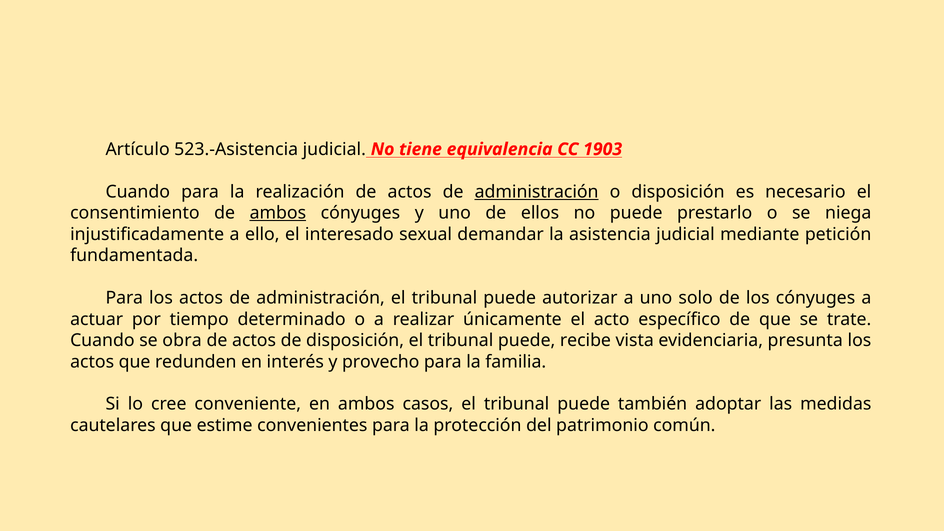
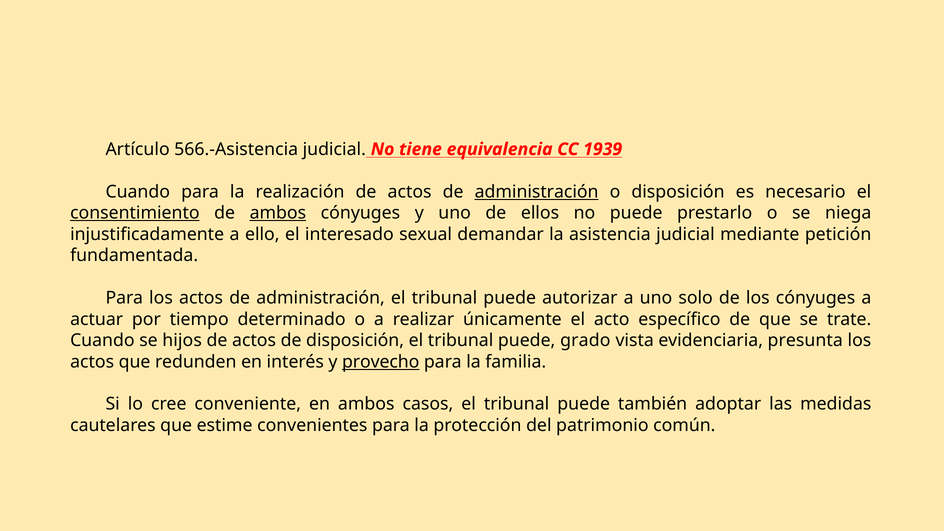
523.-Asistencia: 523.-Asistencia -> 566.-Asistencia
1903: 1903 -> 1939
consentimiento underline: none -> present
obra: obra -> hijos
recibe: recibe -> grado
provecho underline: none -> present
